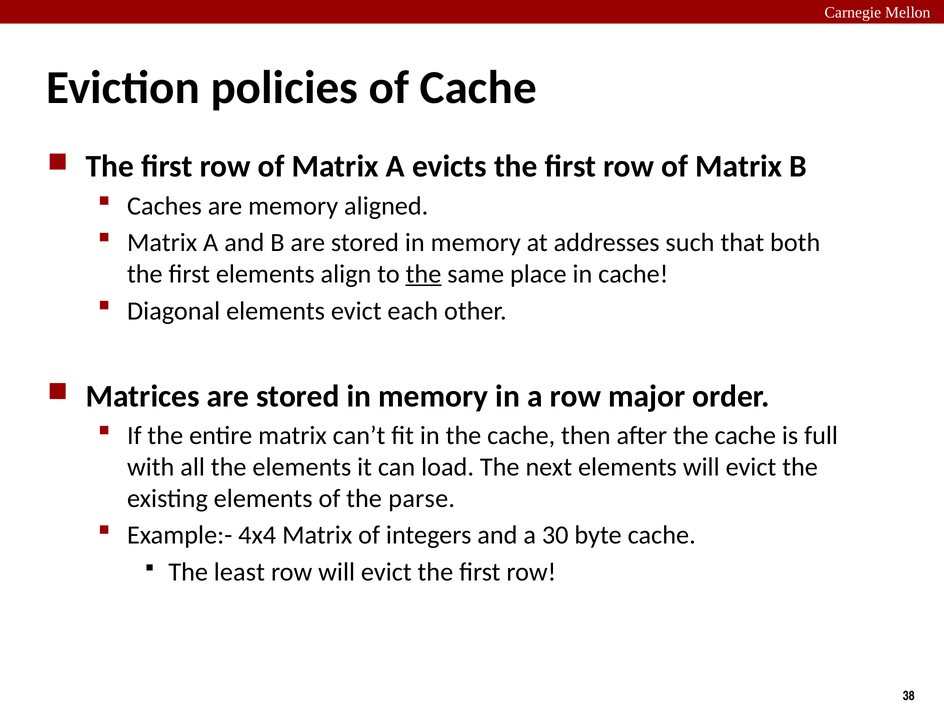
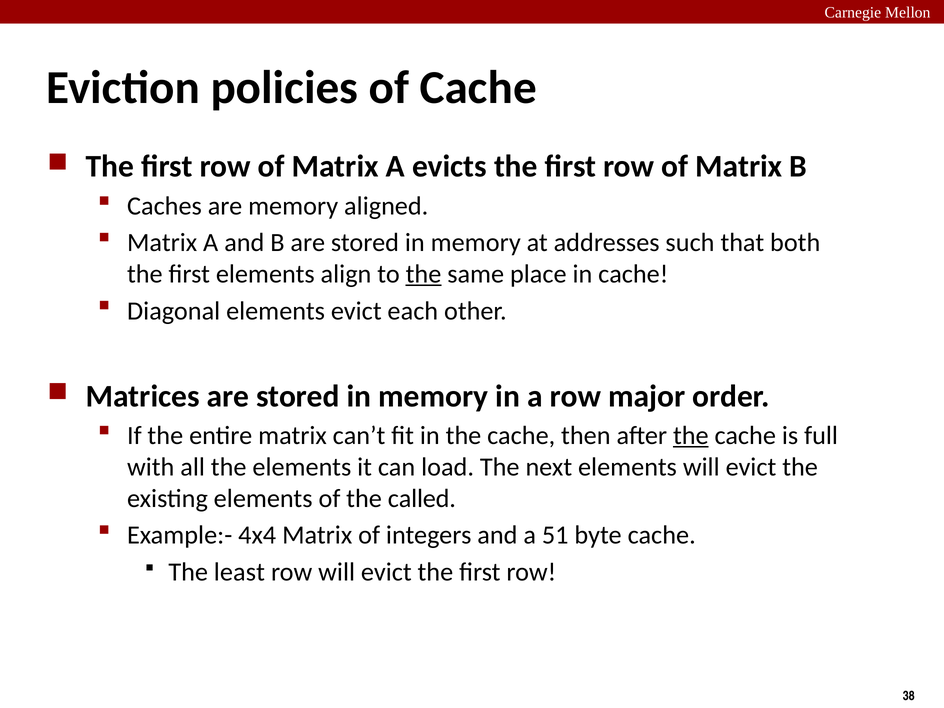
the at (691, 436) underline: none -> present
parse: parse -> called
30: 30 -> 51
